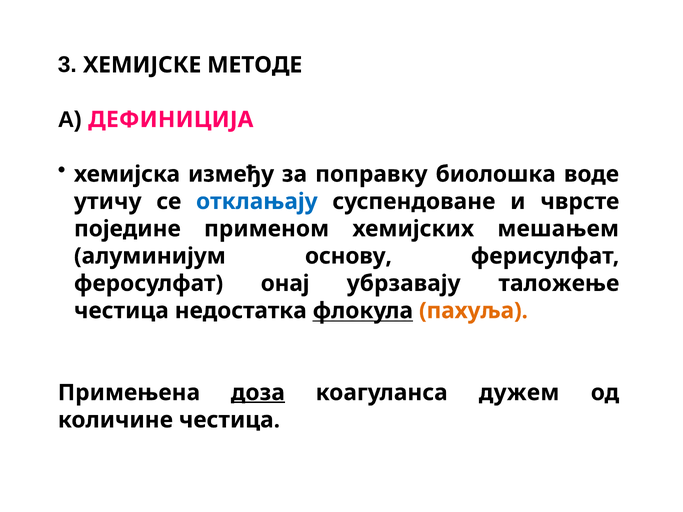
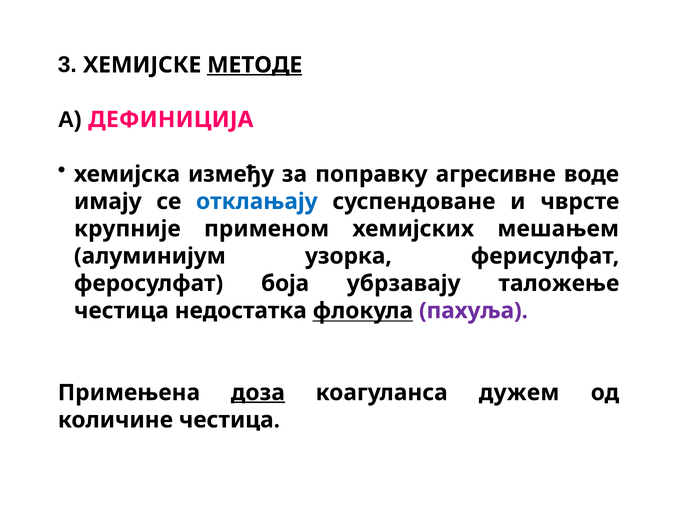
МЕТОДЕ underline: none -> present
биолошка: биолошка -> агресивне
утичу: утичу -> имају
поједине: поједине -> крупније
основу: основу -> узорка
онај: онај -> боја
пахуља colour: orange -> purple
